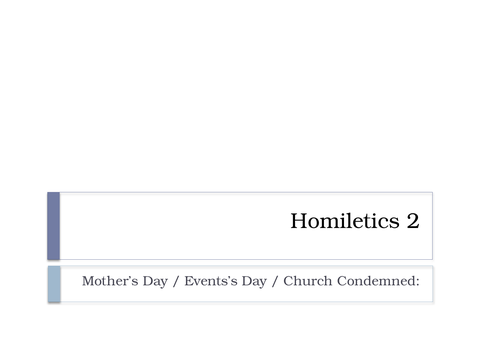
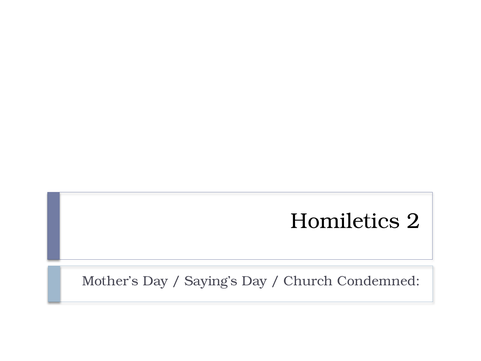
Events’s: Events’s -> Saying’s
